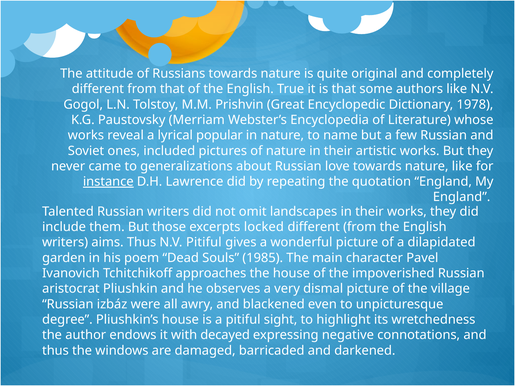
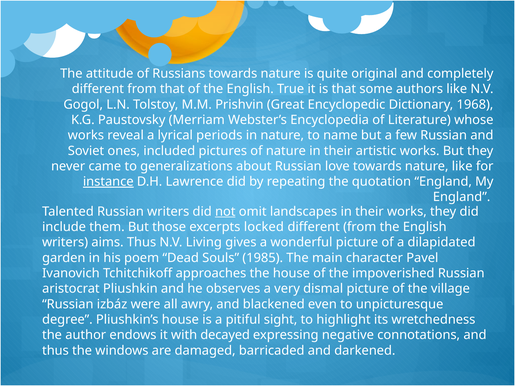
1978: 1978 -> 1968
popular: popular -> periods
not underline: none -> present
N.V Pitiful: Pitiful -> Living
